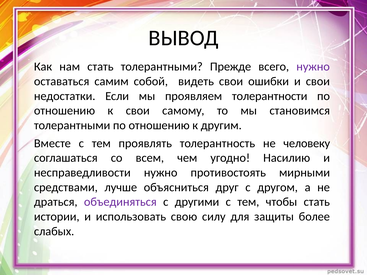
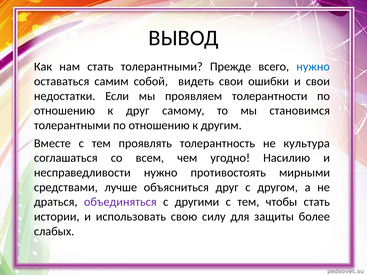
нужно at (313, 67) colour: purple -> blue
к свои: свои -> друг
человеку: человеку -> культура
